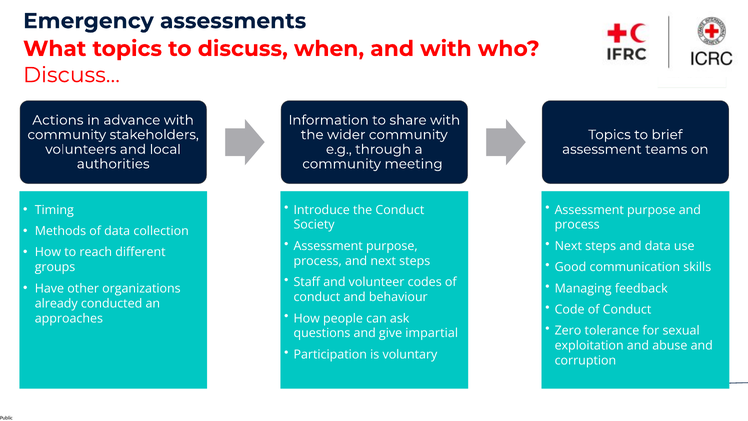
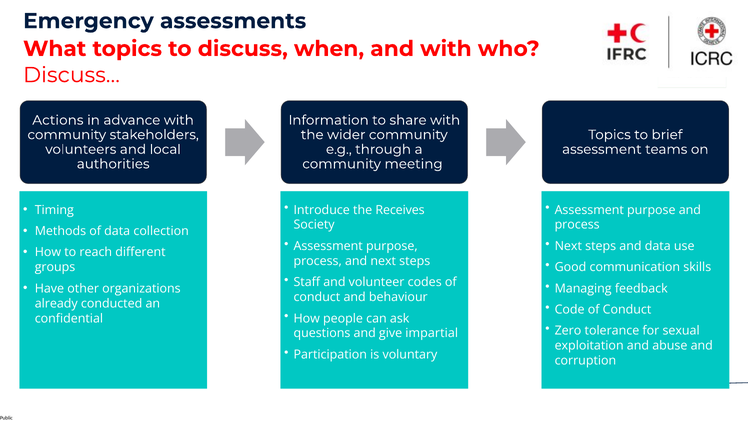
the Conduct: Conduct -> Receives
approaches: approaches -> confidential
